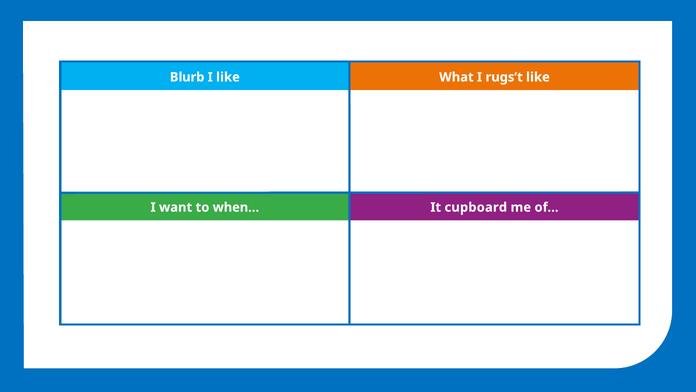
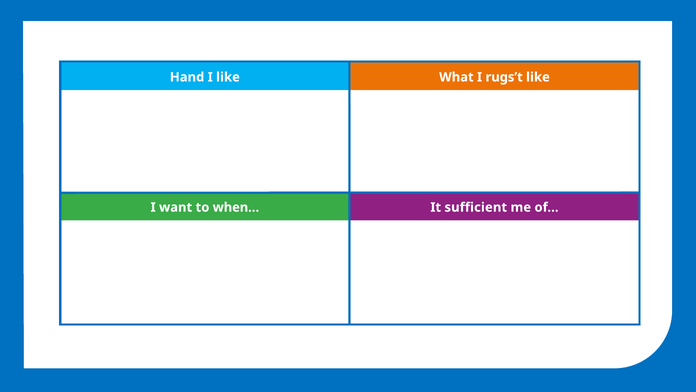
Blurb: Blurb -> Hand
cupboard: cupboard -> sufficient
